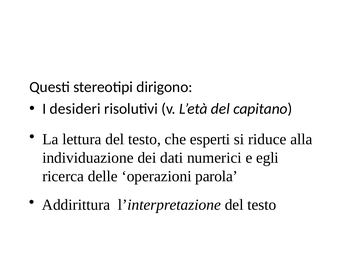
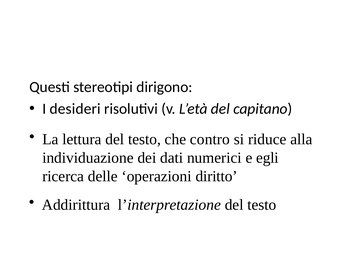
esperti: esperti -> contro
parola: parola -> diritto
